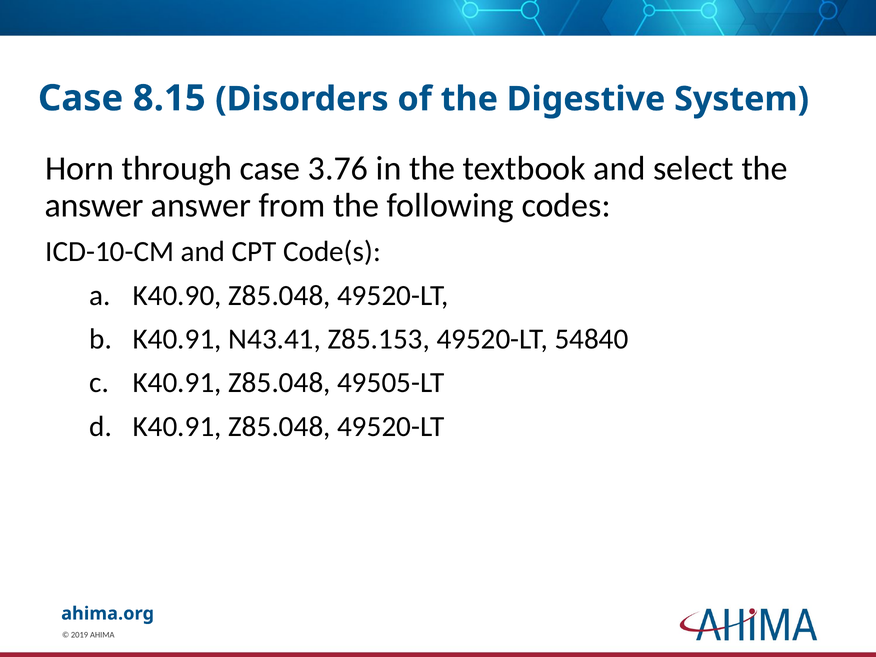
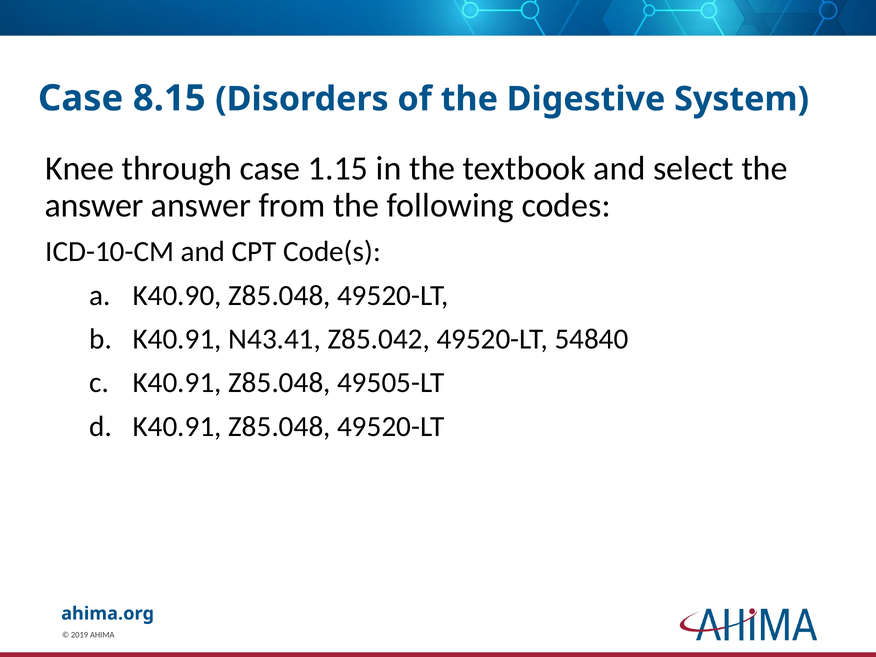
Horn: Horn -> Knee
3.76: 3.76 -> 1.15
Z85.153: Z85.153 -> Z85.042
